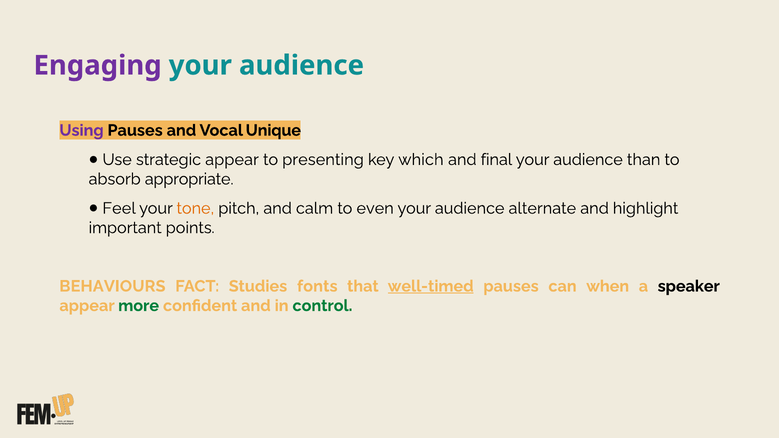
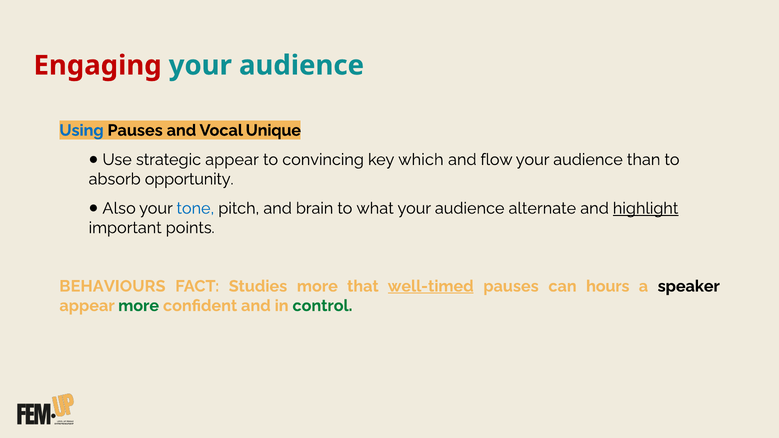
Engaging colour: purple -> red
Using colour: purple -> blue
presenting: presenting -> convincing
final: final -> flow
appropriate: appropriate -> opportunity
Feel: Feel -> Also
tone colour: orange -> blue
calm: calm -> brain
even: even -> what
highlight underline: none -> present
Studies fonts: fonts -> more
when: when -> hours
